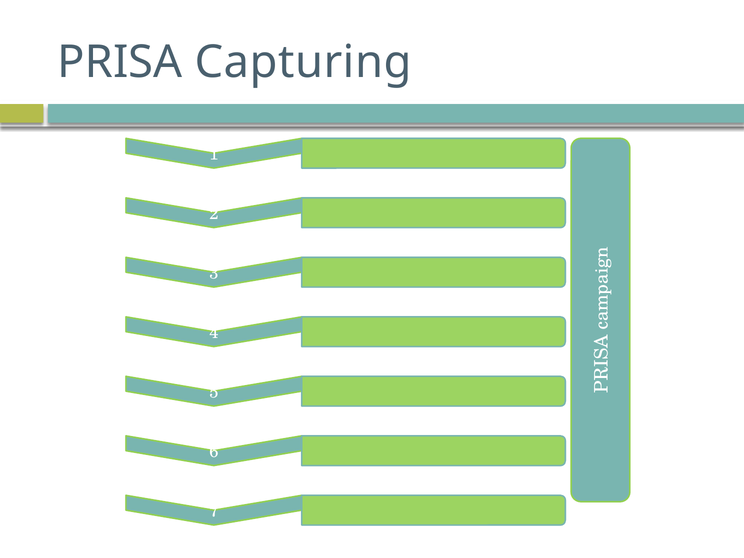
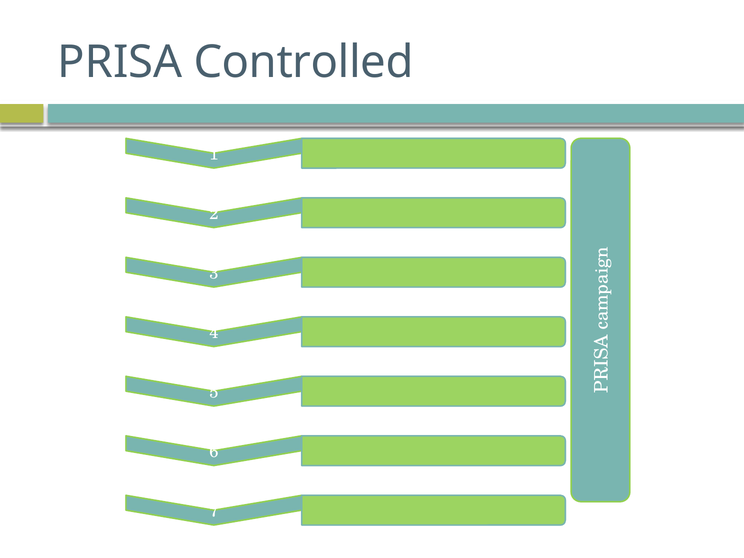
Capturing: Capturing -> Controlled
